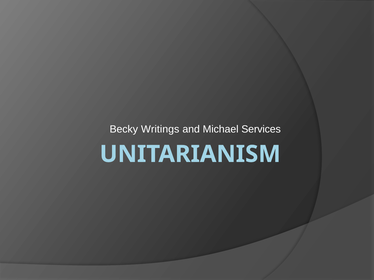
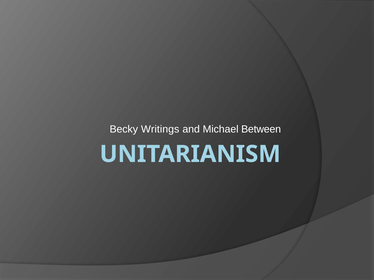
Services: Services -> Between
